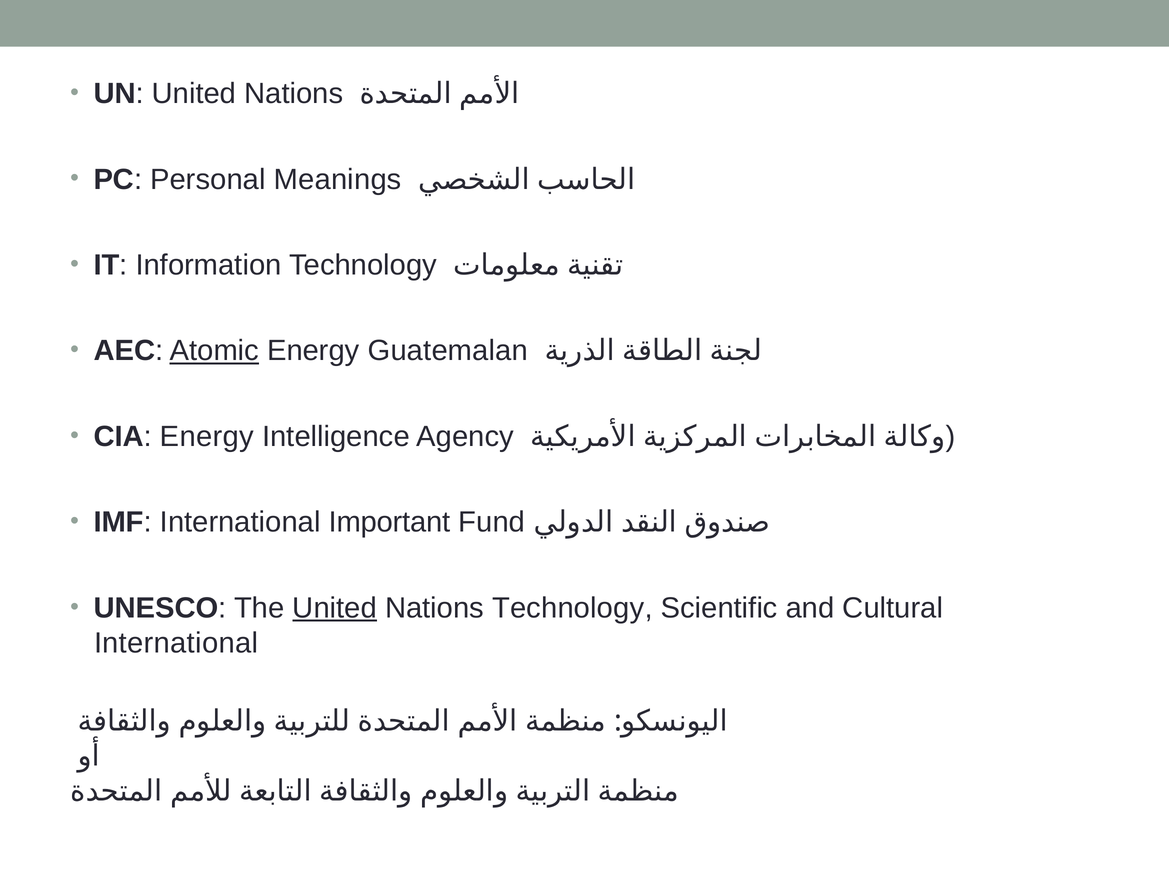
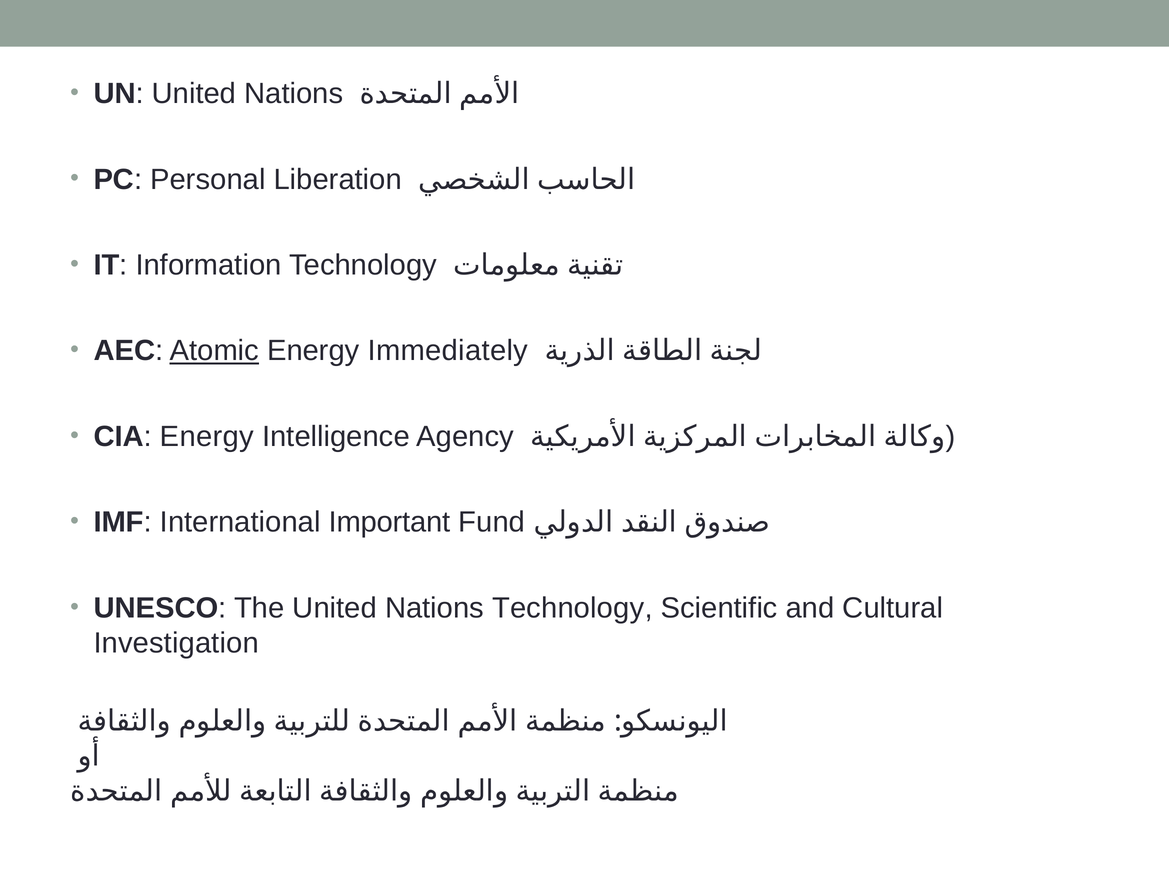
Meanings: Meanings -> Liberation
Guatemalan: Guatemalan -> Immediately
United at (335, 608) underline: present -> none
International at (176, 643): International -> Investigation
